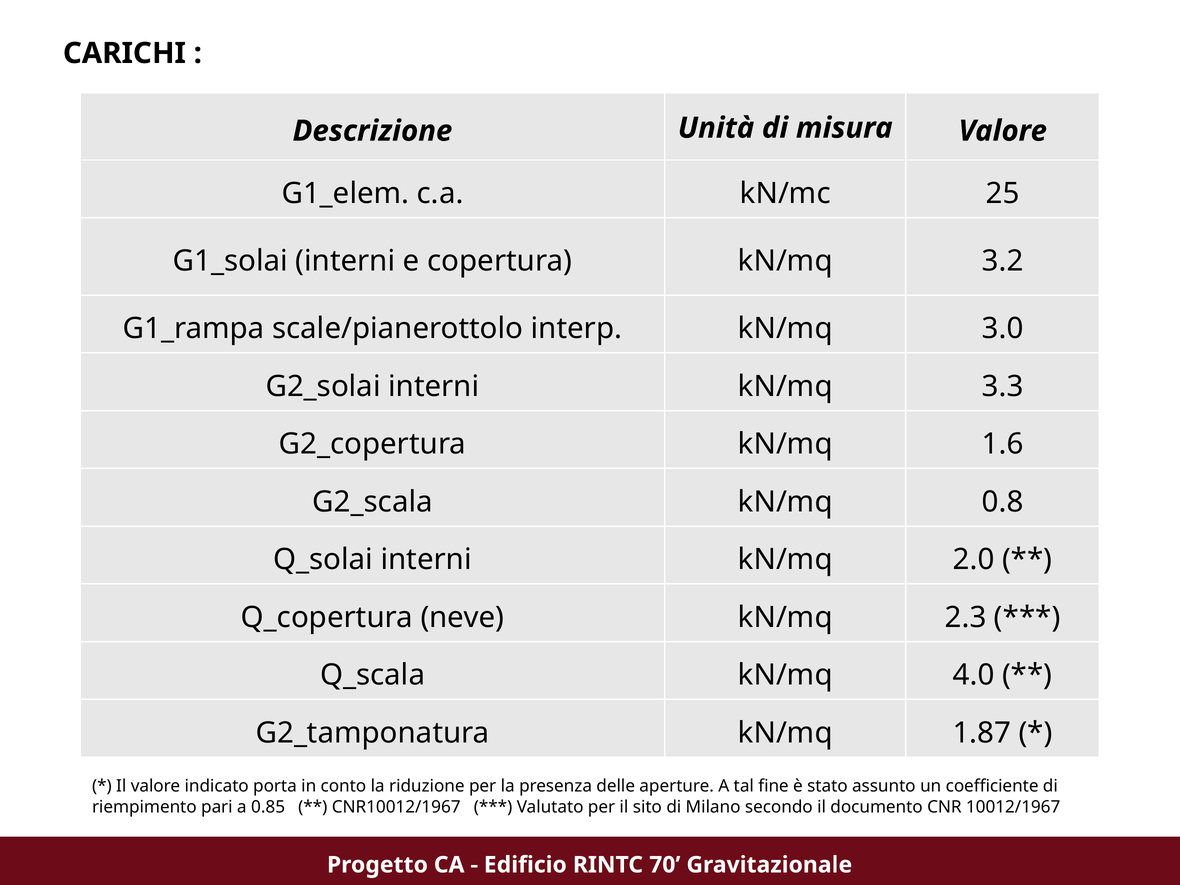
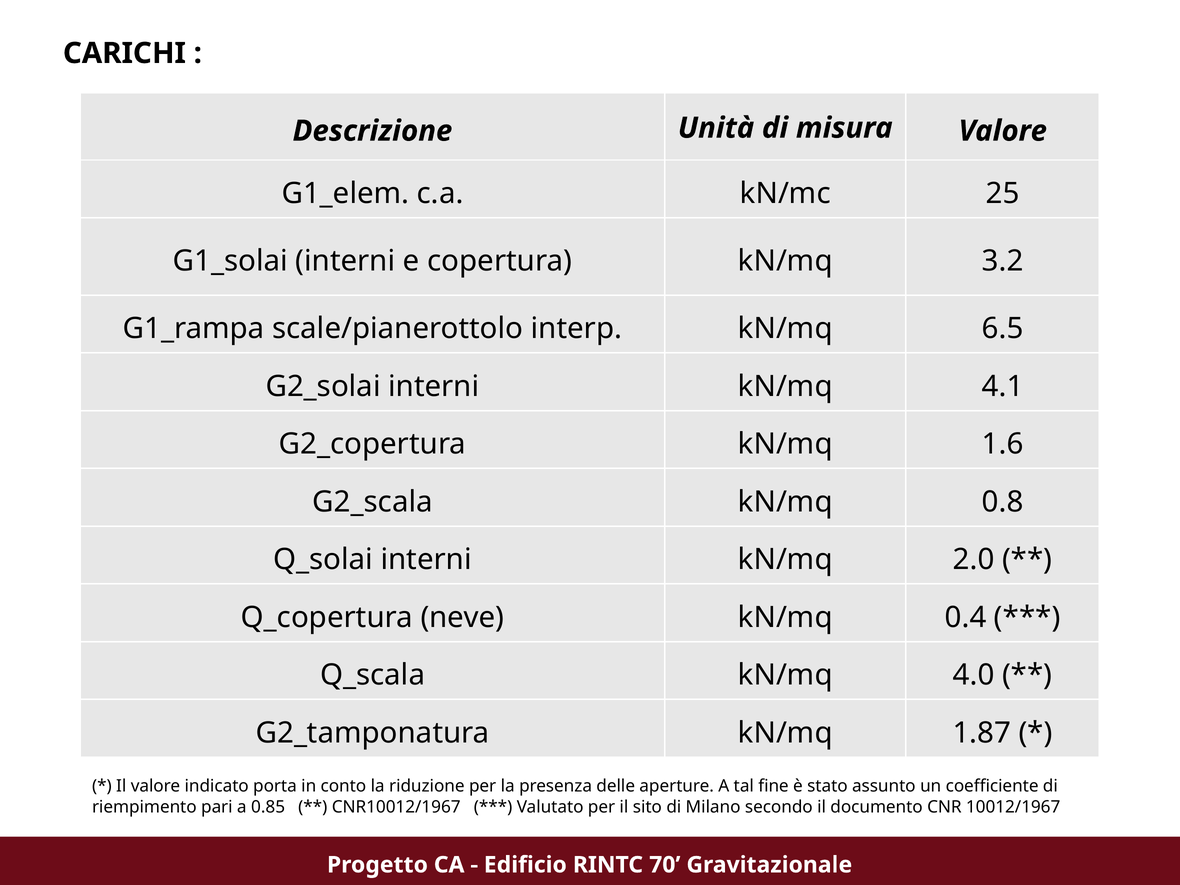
3.0: 3.0 -> 6.5
3.3: 3.3 -> 4.1
2.3: 2.3 -> 0.4
